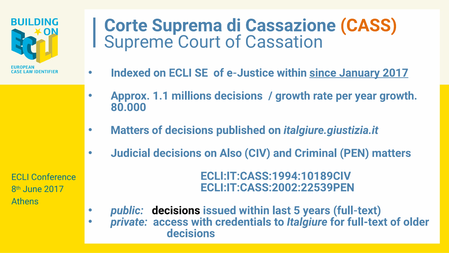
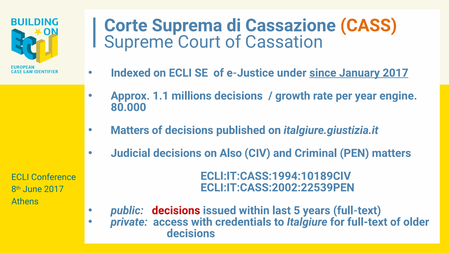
e-Justice within: within -> under
year growth: growth -> engine
decisions at (176, 210) colour: black -> red
